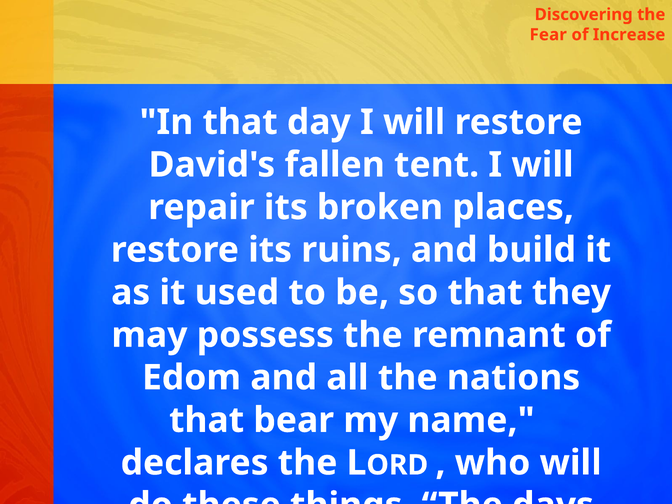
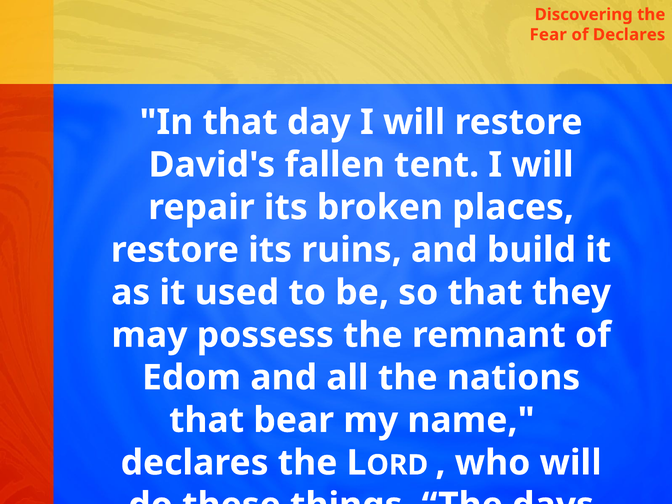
of Increase: Increase -> Declares
